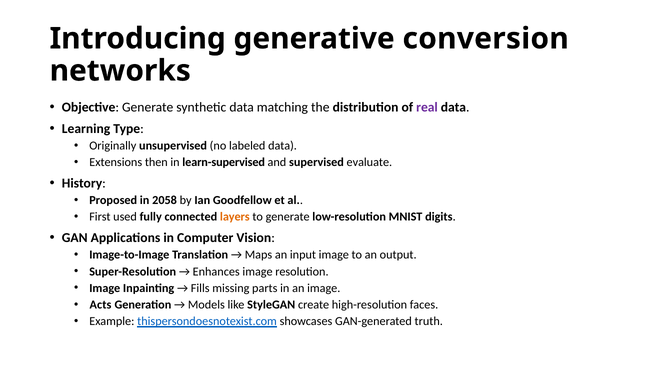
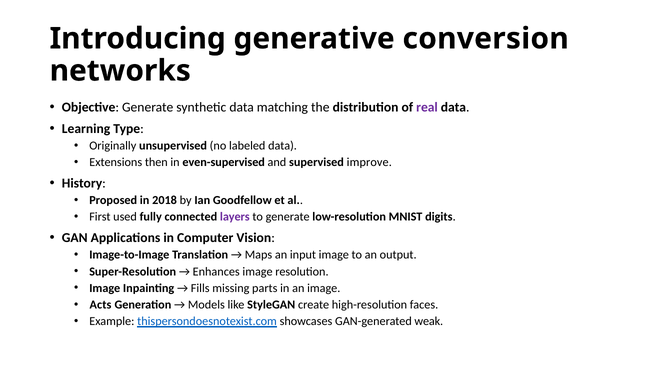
learn-supervised: learn-supervised -> even-supervised
evaluate: evaluate -> improve
2058: 2058 -> 2018
layers colour: orange -> purple
truth: truth -> weak
